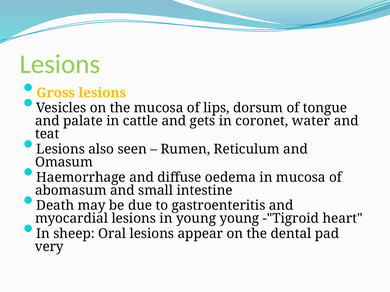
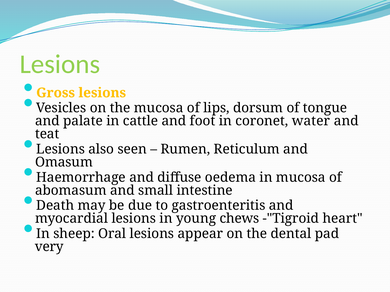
gets: gets -> foot
young young: young -> chews
